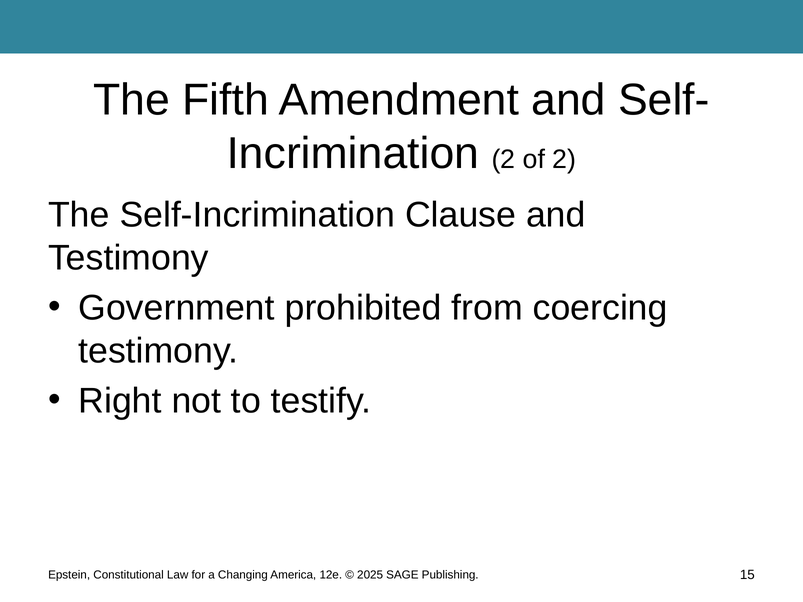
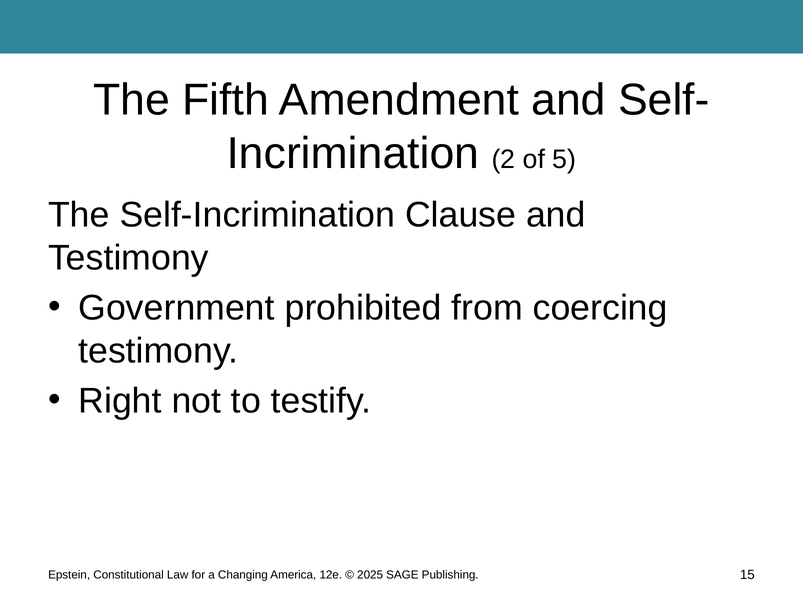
of 2: 2 -> 5
